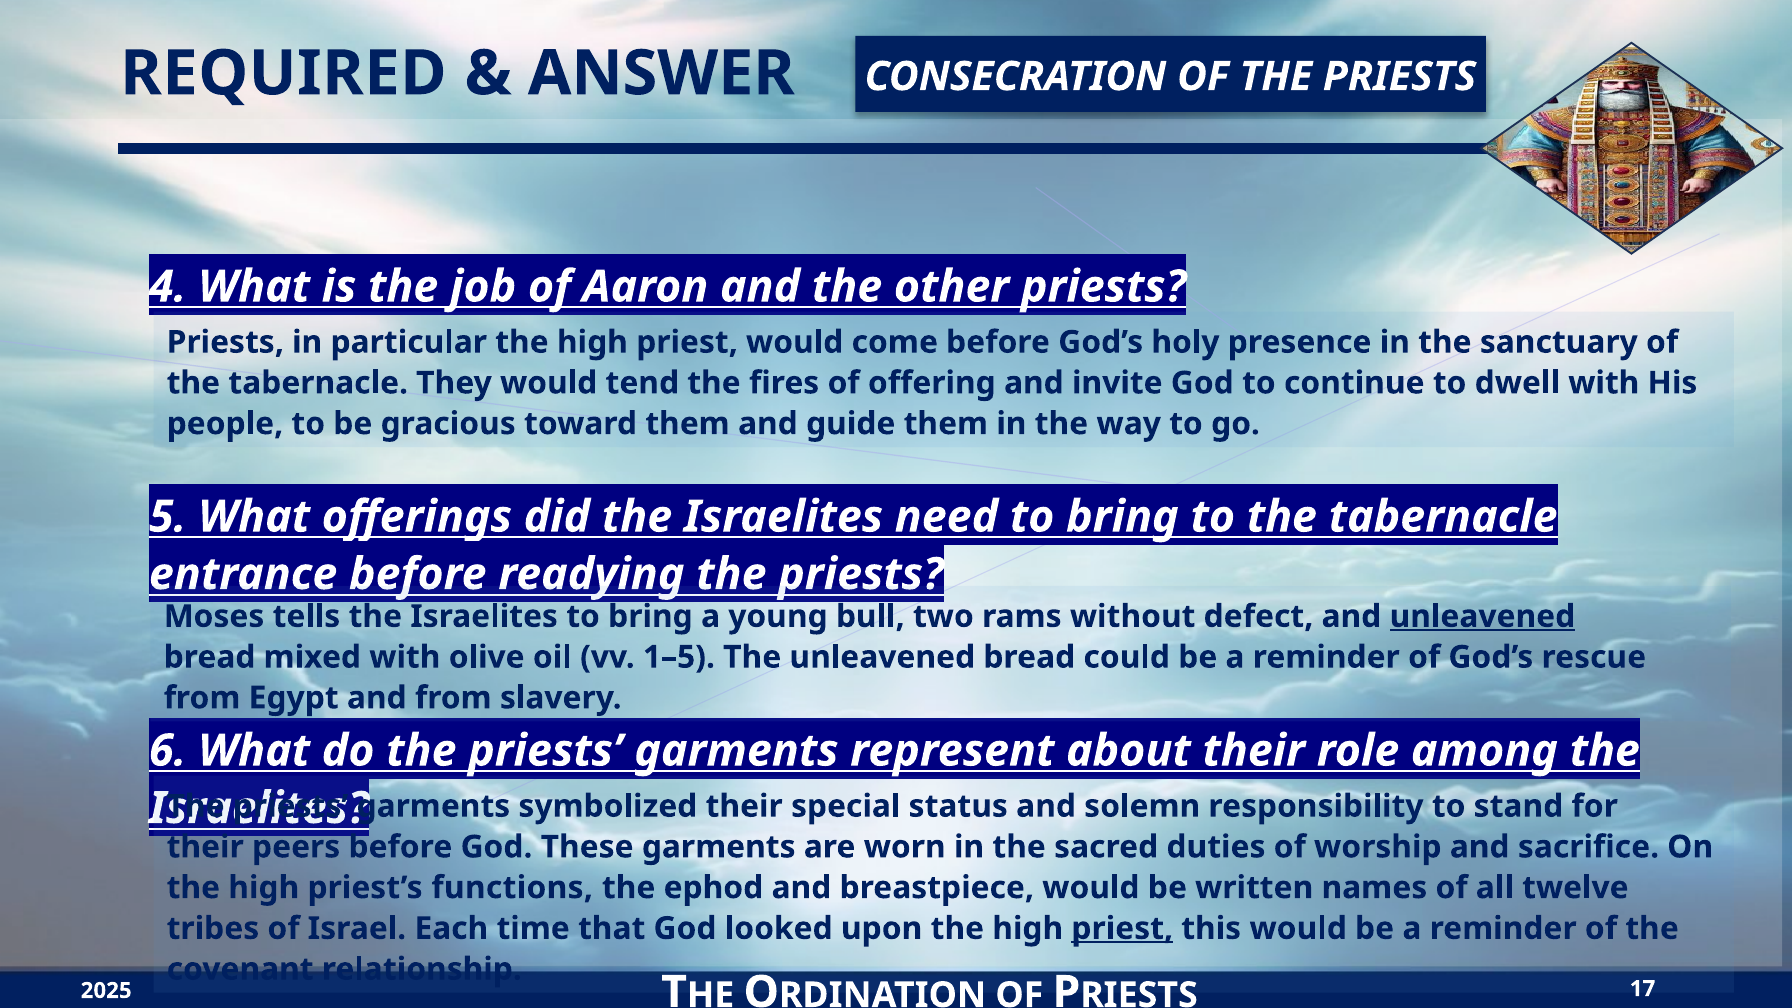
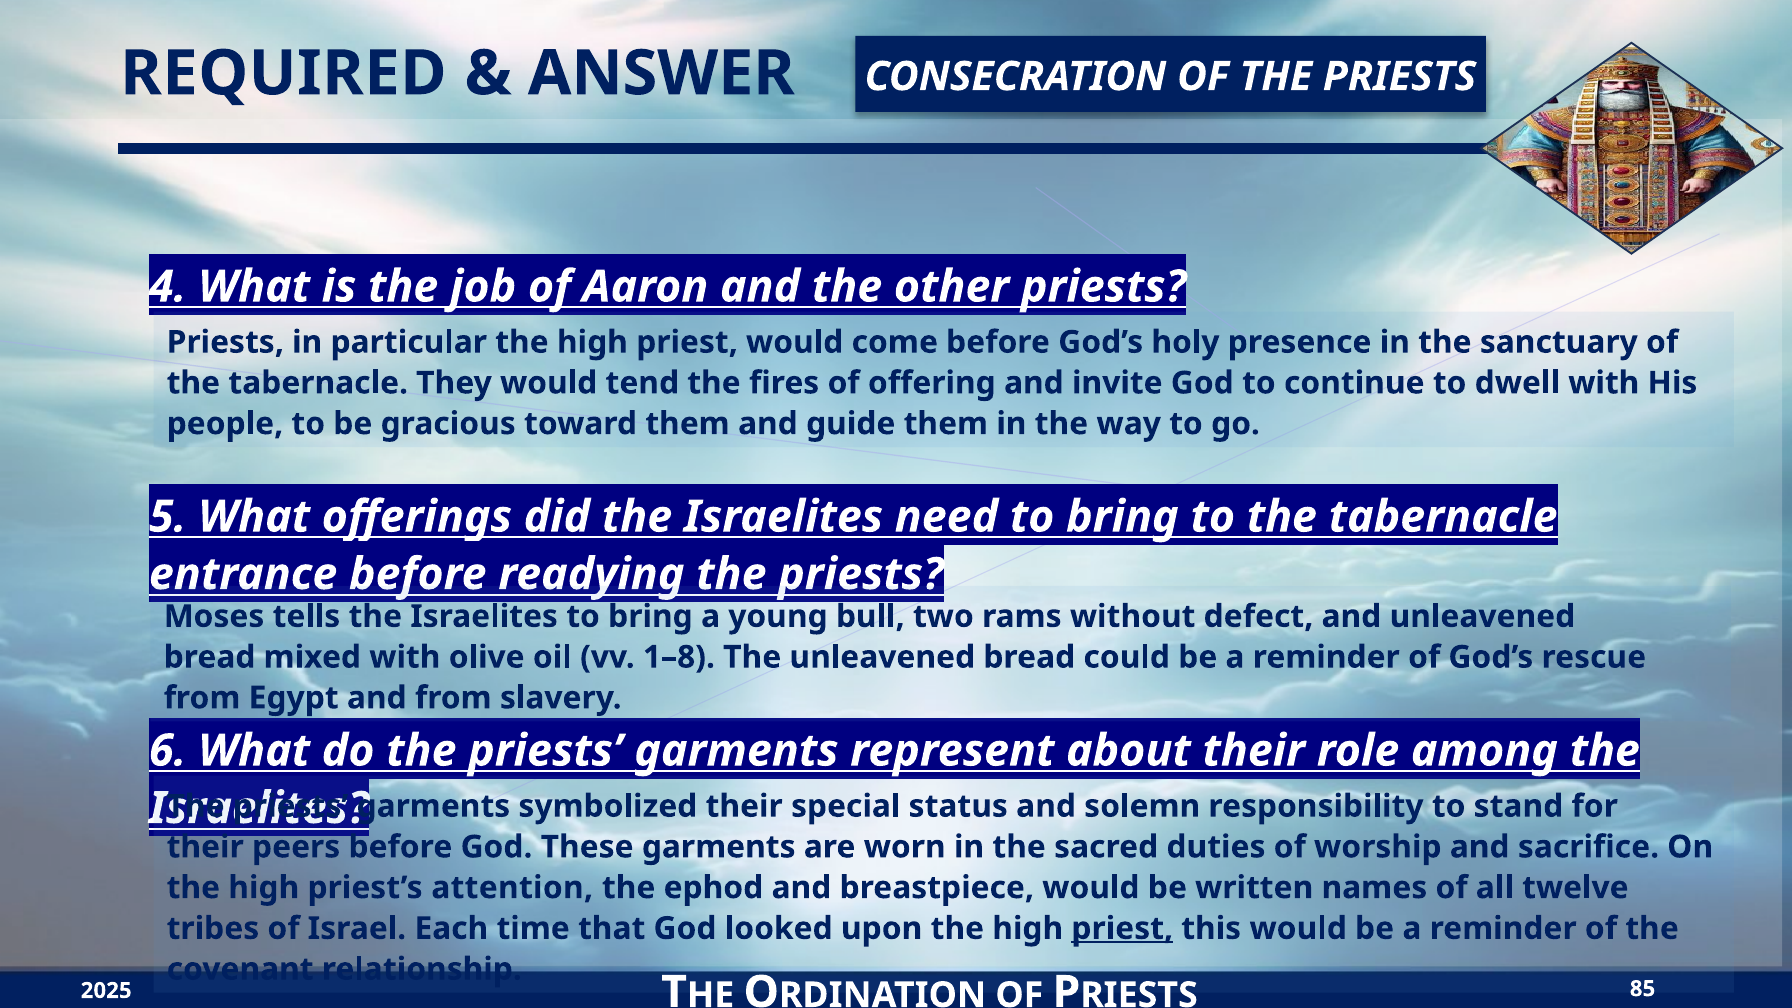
unleavened at (1482, 616) underline: present -> none
1–5: 1–5 -> 1–8
functions: functions -> attention
17: 17 -> 85
